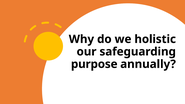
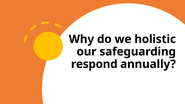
purpose: purpose -> respond
